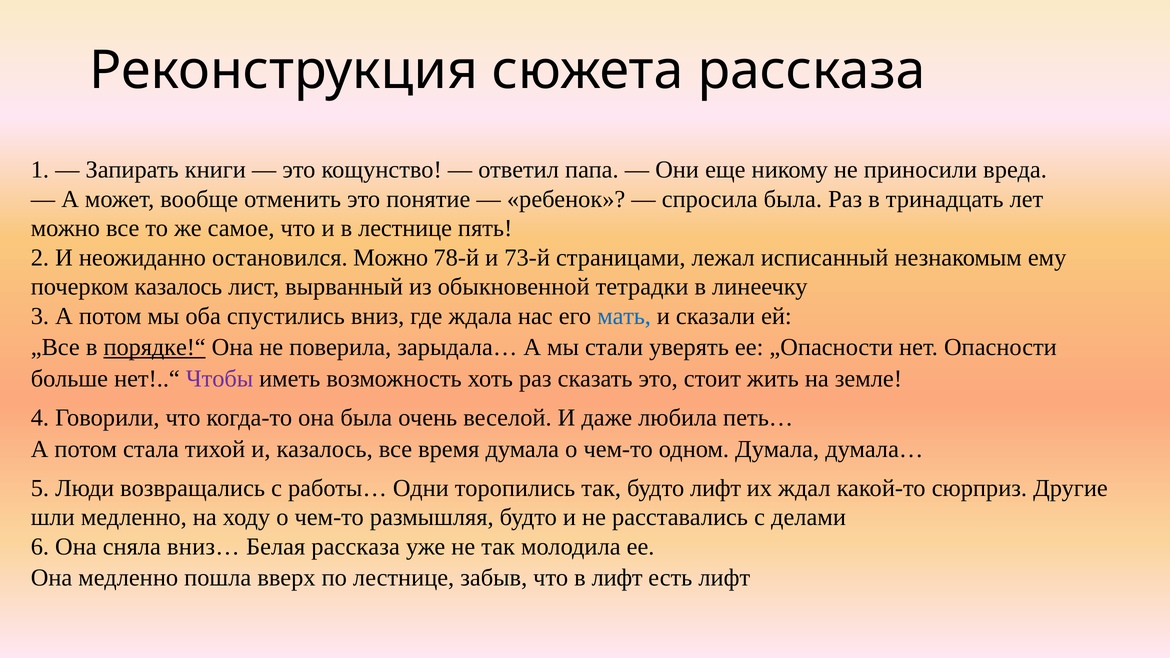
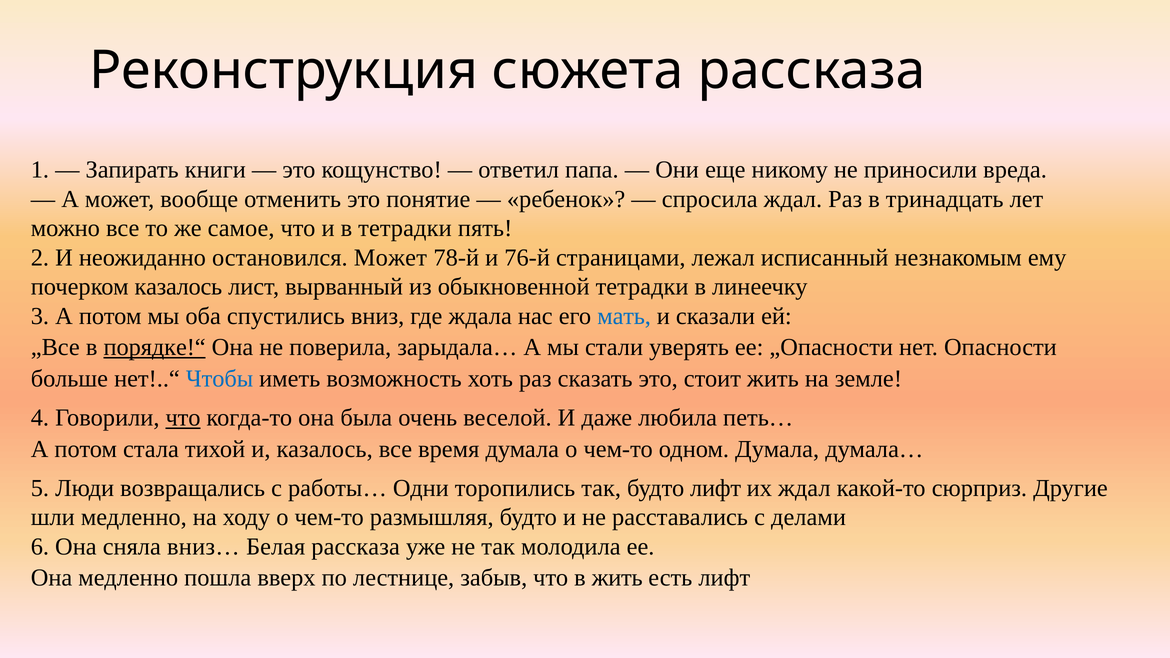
спросила была: была -> ждал
в лестнице: лестнице -> тетрадки
остановился Можно: Можно -> Может
73-й: 73-й -> 76-й
Чтобы colour: purple -> blue
что at (183, 418) underline: none -> present
в лифт: лифт -> жить
